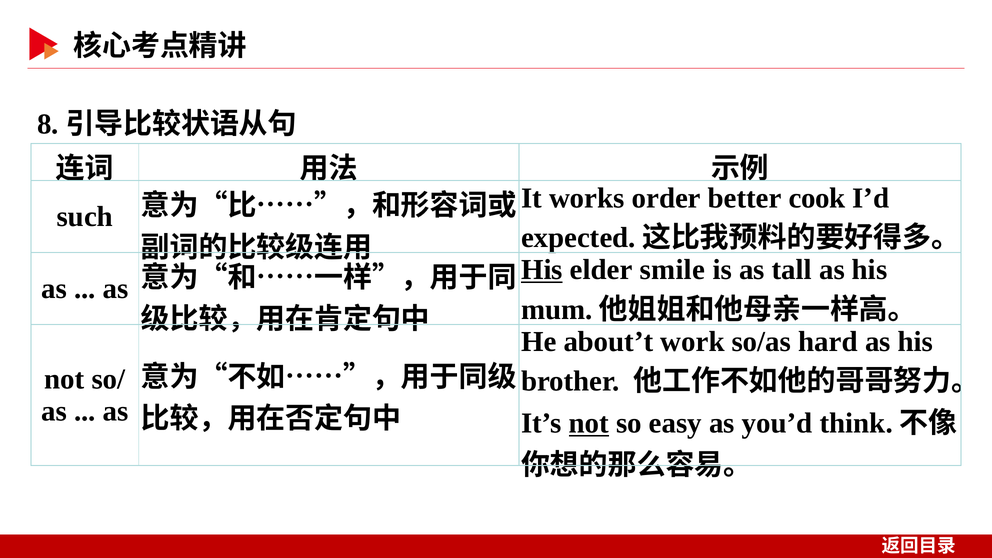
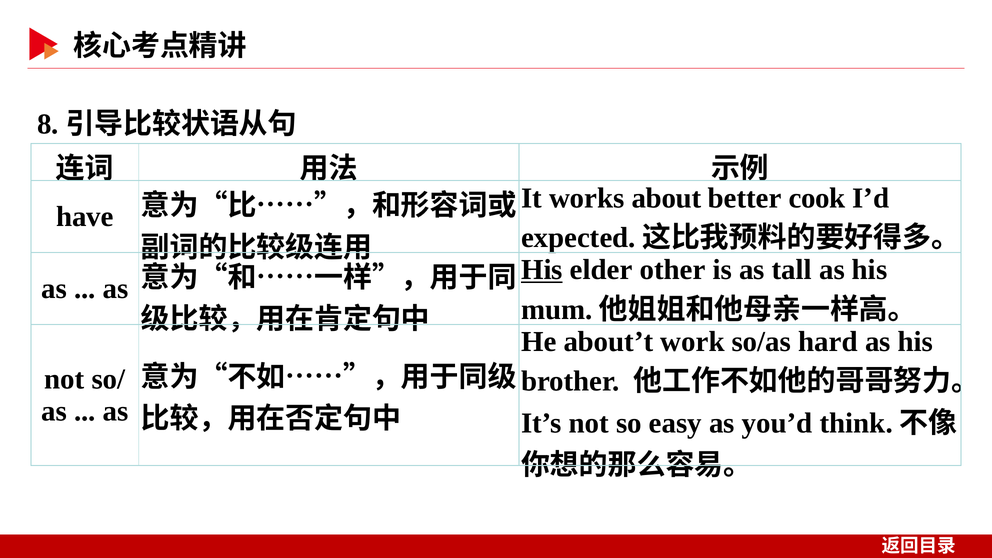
order: order -> about
such: such -> have
smile: smile -> other
not at (589, 423) underline: present -> none
